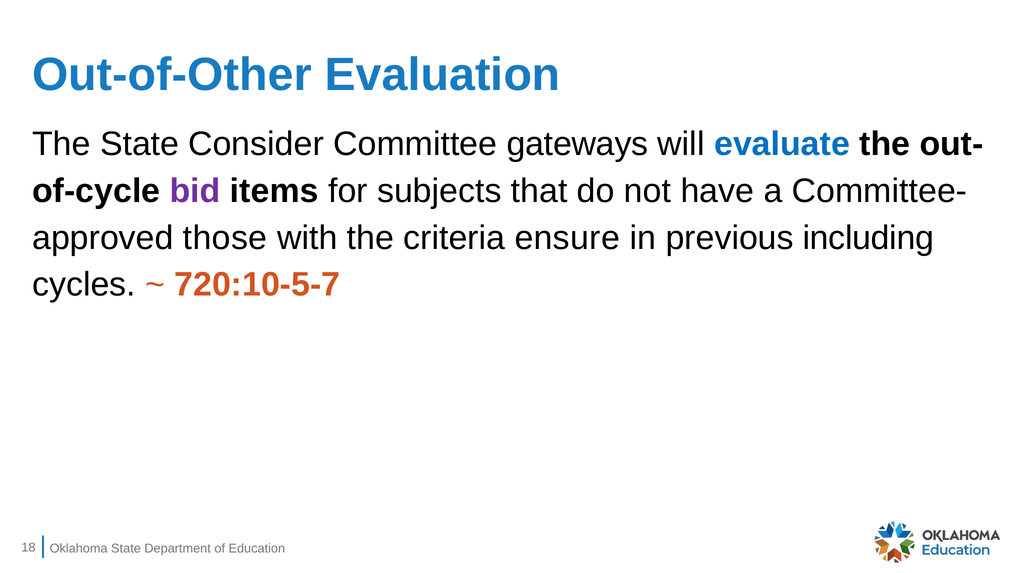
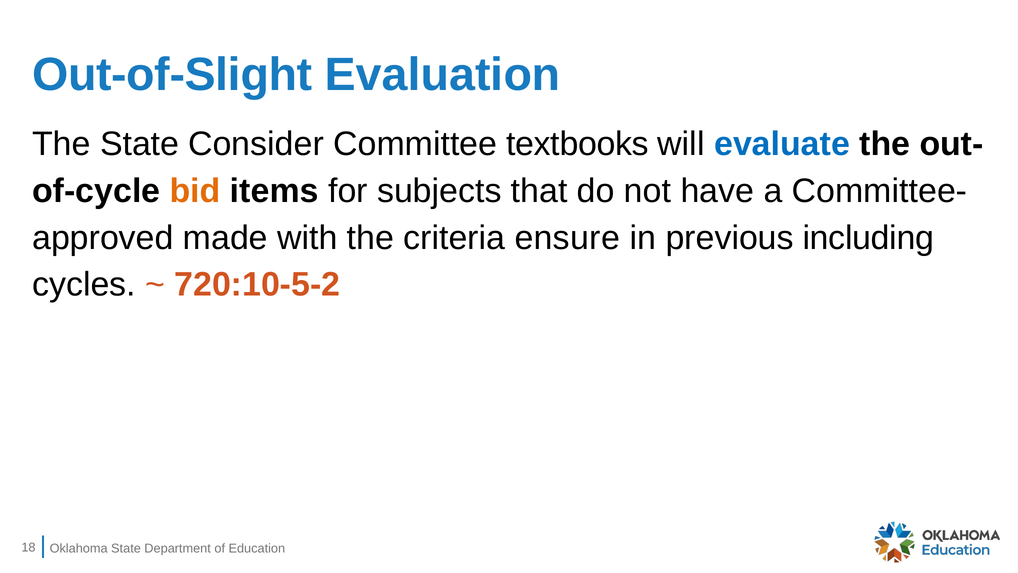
Out-of-Other: Out-of-Other -> Out-of-Slight
gateways: gateways -> textbooks
bid colour: purple -> orange
those: those -> made
720:10-5-7: 720:10-5-7 -> 720:10-5-2
